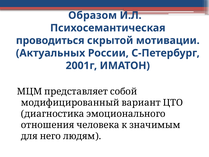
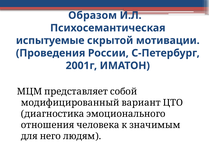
проводиться: проводиться -> испытуемые
Актуальных: Актуальных -> Проведения
